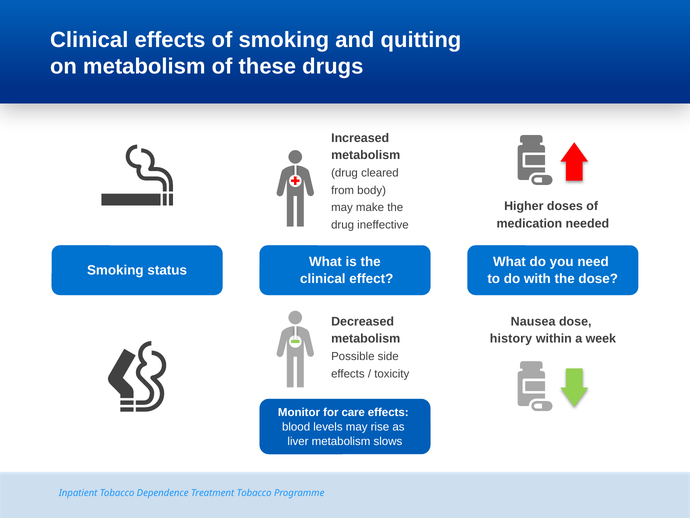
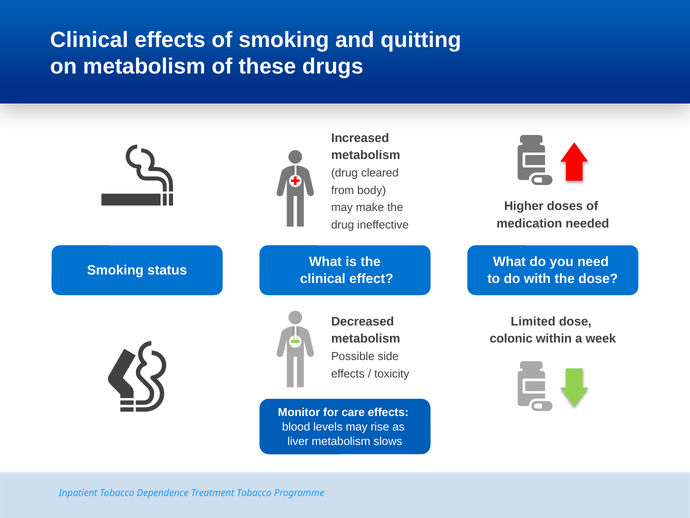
Nausea: Nausea -> Limited
history: history -> colonic
